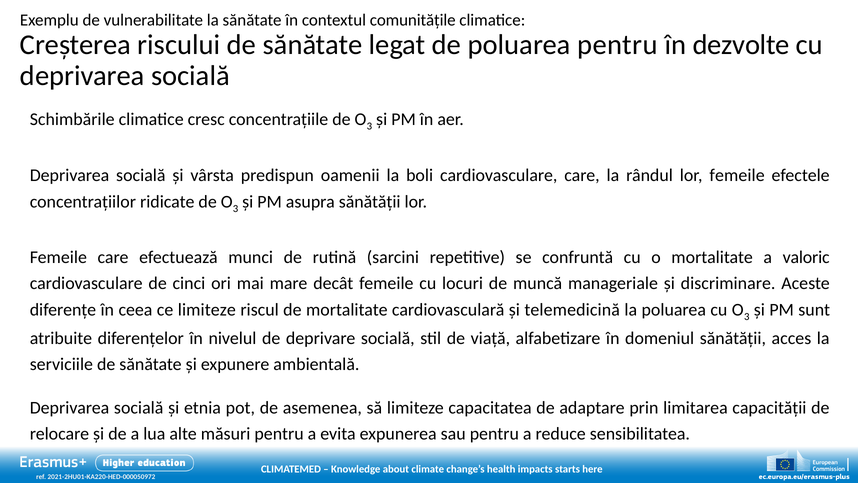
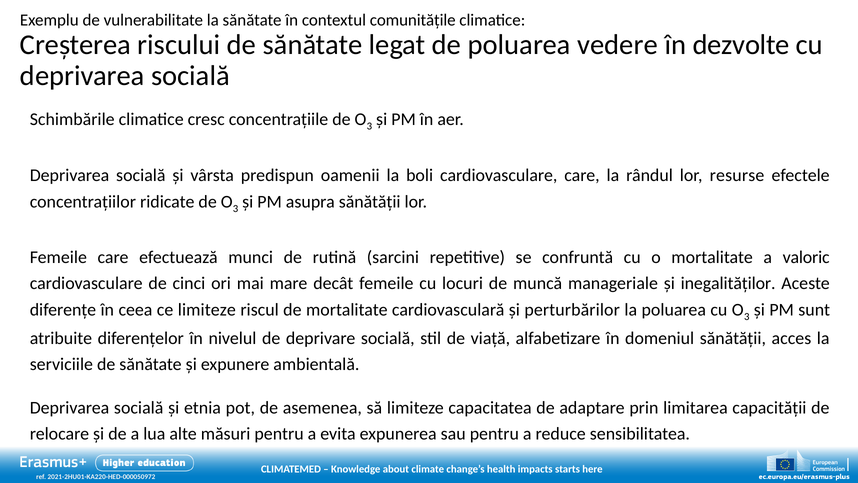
poluarea pentru: pentru -> vedere
rândul lor femeile: femeile -> resurse
discriminare: discriminare -> inegalităților
telemedicină: telemedicină -> perturbărilor
